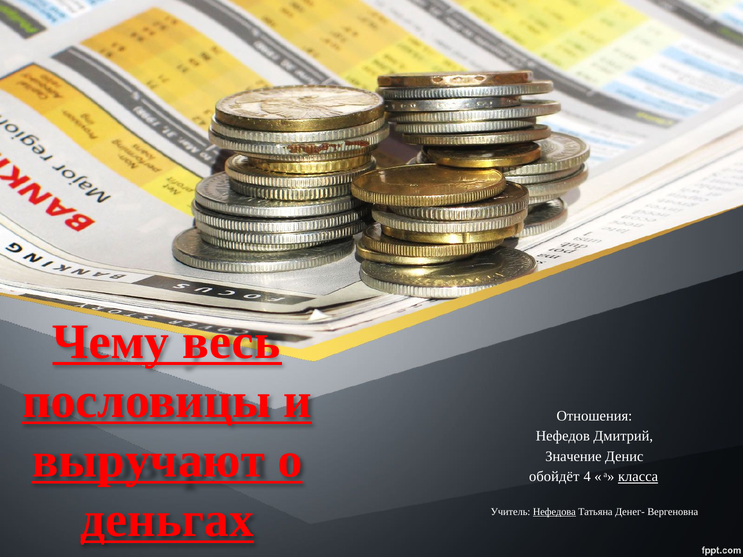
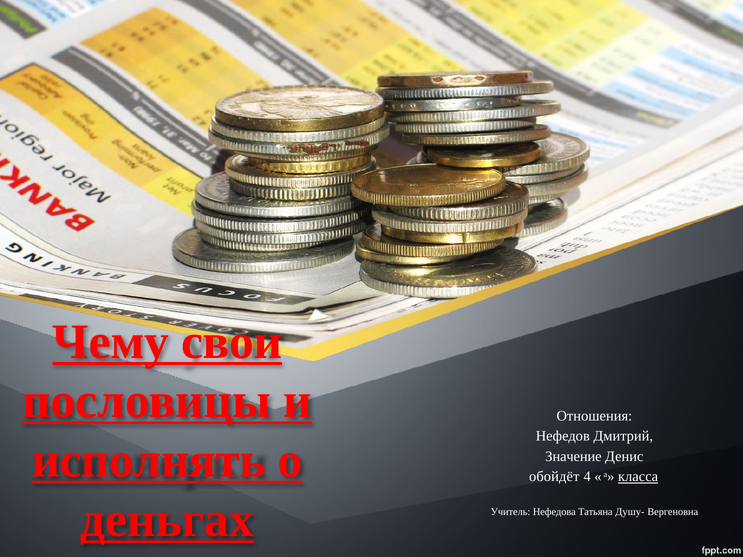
весь: весь -> свои
выручают: выручают -> исполнять
Нефедова underline: present -> none
Денег-: Денег- -> Душу-
